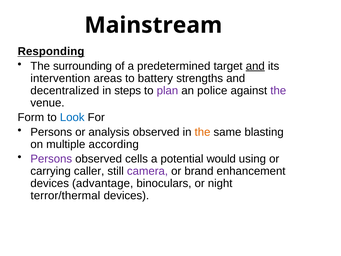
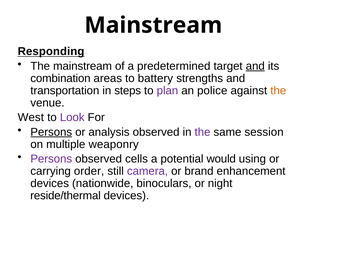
The surrounding: surrounding -> mainstream
intervention: intervention -> combination
decentralized: decentralized -> transportation
the at (278, 91) colour: purple -> orange
Form: Form -> West
Look colour: blue -> purple
Persons at (51, 132) underline: none -> present
the at (203, 132) colour: orange -> purple
blasting: blasting -> session
according: according -> weaponry
caller: caller -> order
advantage: advantage -> nationwide
terror/thermal: terror/thermal -> reside/thermal
